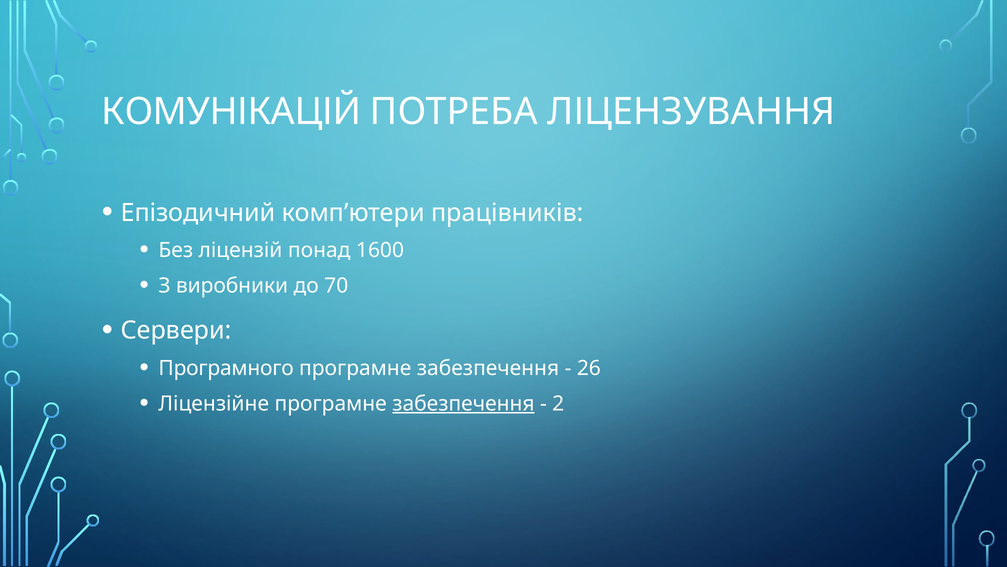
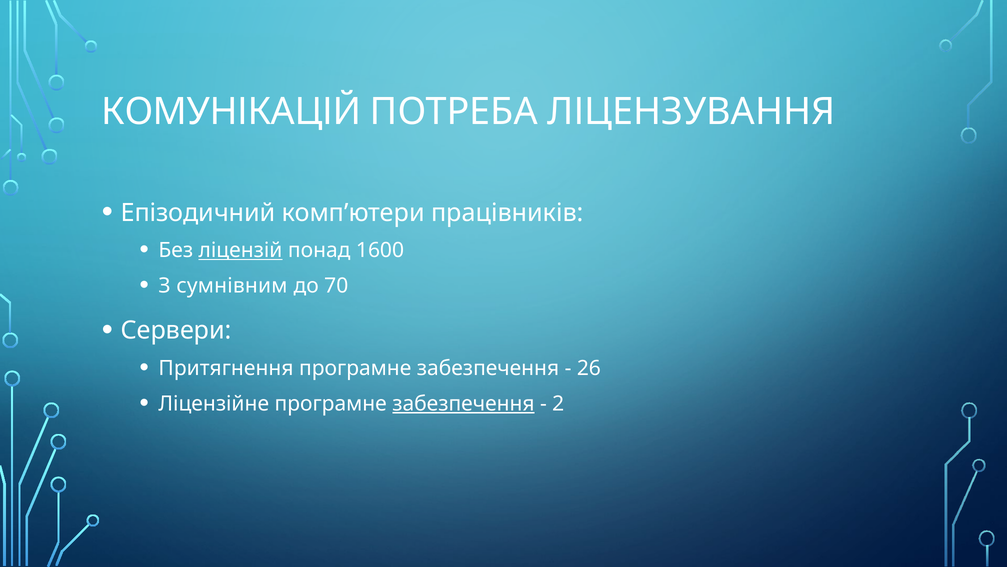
ліцензій underline: none -> present
виробники: виробники -> сумнівним
Програмного: Програмного -> Притягнення
